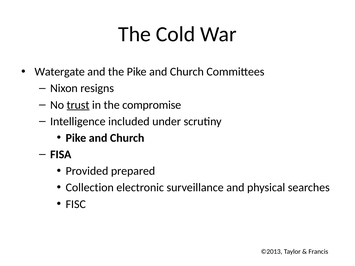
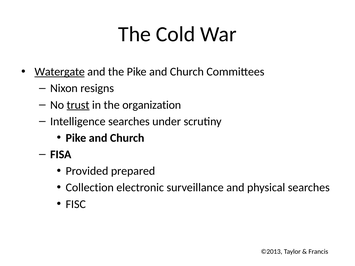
Watergate underline: none -> present
compromise: compromise -> organization
Intelligence included: included -> searches
